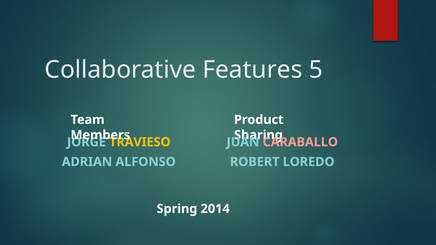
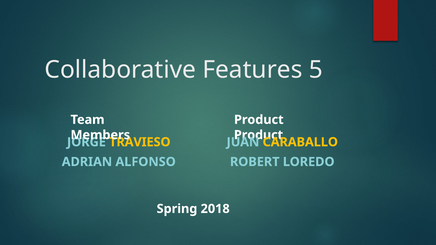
Sharing at (258, 135): Sharing -> Product
CARABALLO colour: pink -> yellow
2014: 2014 -> 2018
